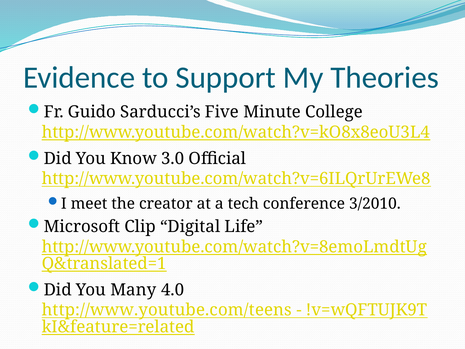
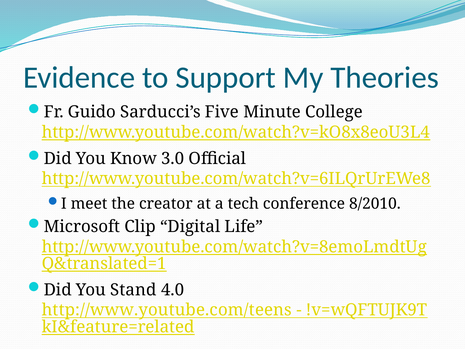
3/2010: 3/2010 -> 8/2010
Many: Many -> Stand
